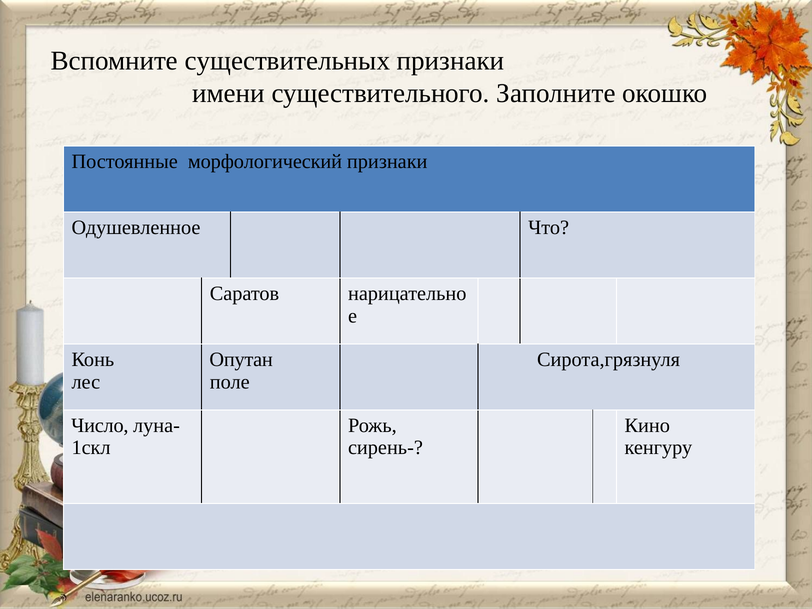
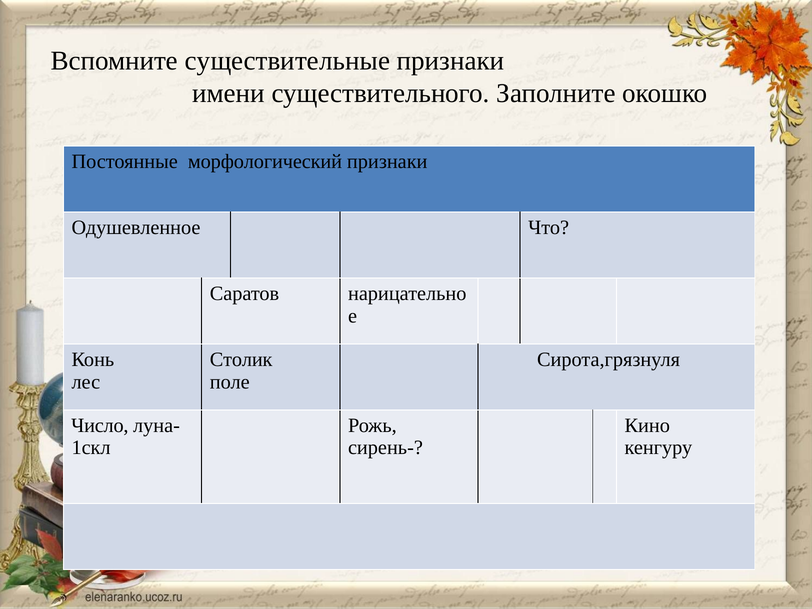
существительных: существительных -> существительные
Опутан: Опутан -> Столик
